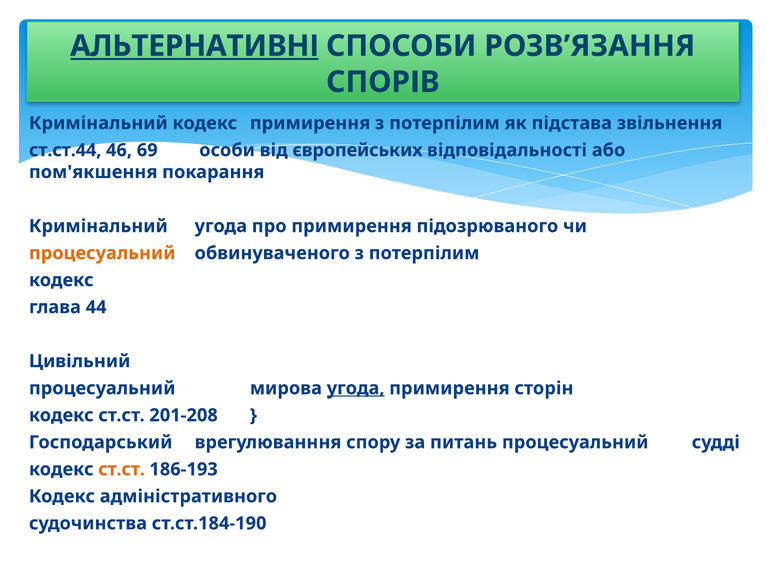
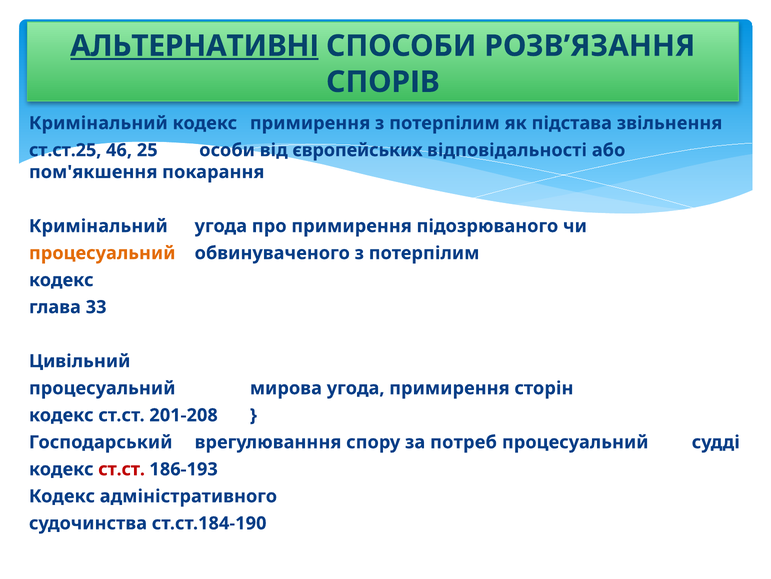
ст.ст.44: ст.ст.44 -> ст.ст.25
69: 69 -> 25
44: 44 -> 33
угода at (356, 388) underline: present -> none
питань: питань -> потреб
ст.ст at (122, 469) colour: orange -> red
